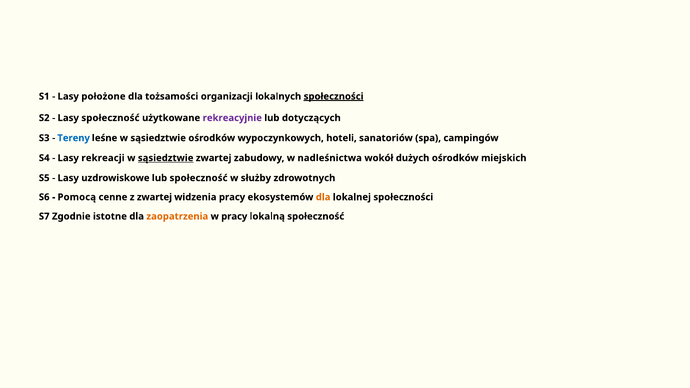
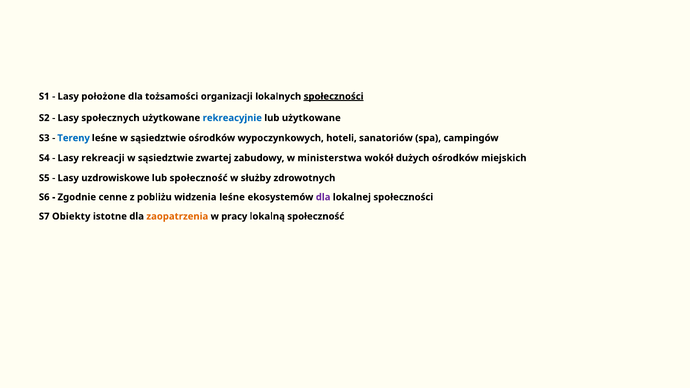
Lasy społeczność: społeczność -> społecznych
rekreacyjnie colour: purple -> blue
lub dotyczących: dotyczących -> użytkowane
sąsiedztwie at (166, 158) underline: present -> none
nadleśnictwa: nadleśnictwa -> ministerstwa
Pomocą: Pomocą -> Zgodnie
z zwartej: zwartej -> pobliżu
widzenia pracy: pracy -> leśne
dla at (323, 197) colour: orange -> purple
Zgodnie: Zgodnie -> Obiekty
